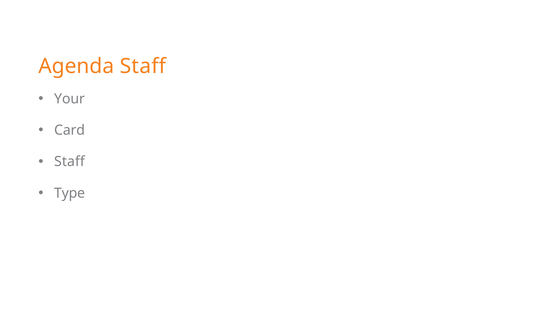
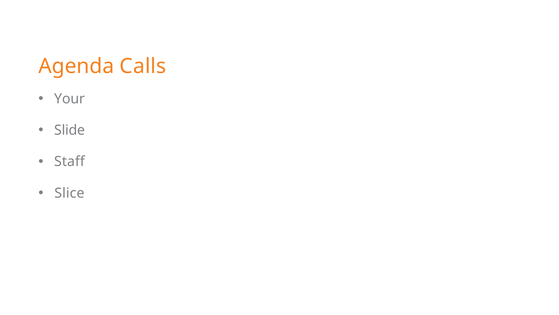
Agenda Staff: Staff -> Calls
Card: Card -> Slide
Type: Type -> Slice
